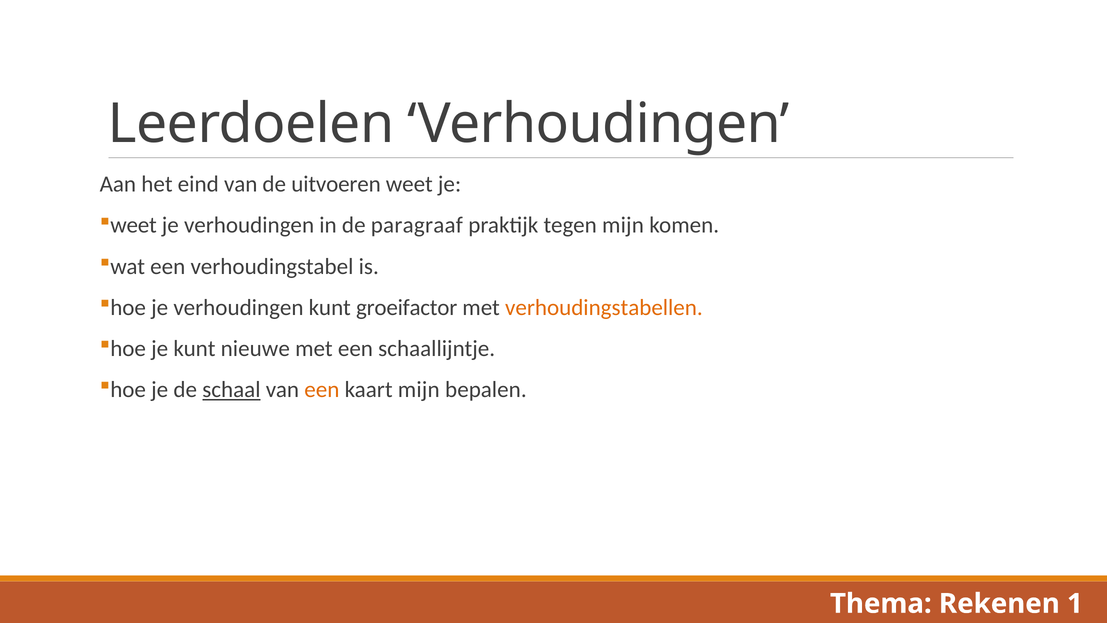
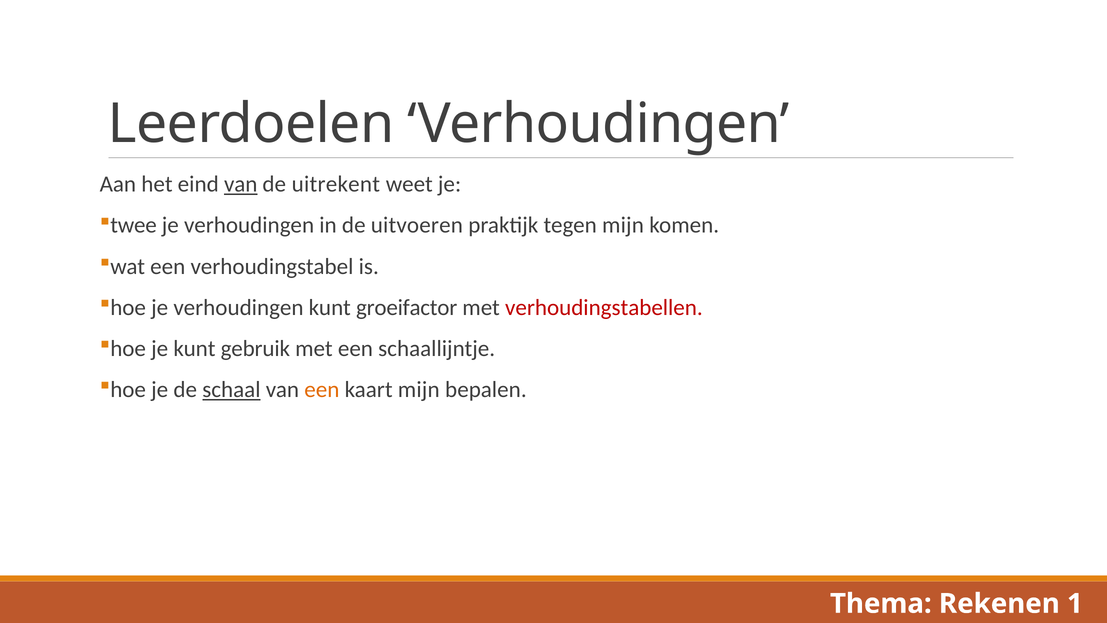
van at (241, 184) underline: none -> present
uitvoeren: uitvoeren -> uitrekent
weet at (134, 225): weet -> twee
paragraaf: paragraaf -> uitvoeren
verhoudingstabellen colour: orange -> red
nieuwe: nieuwe -> gebruik
